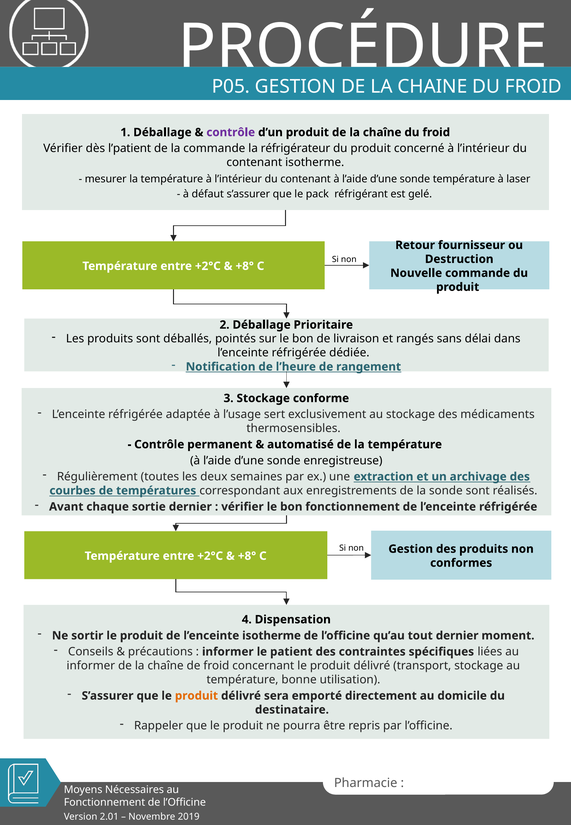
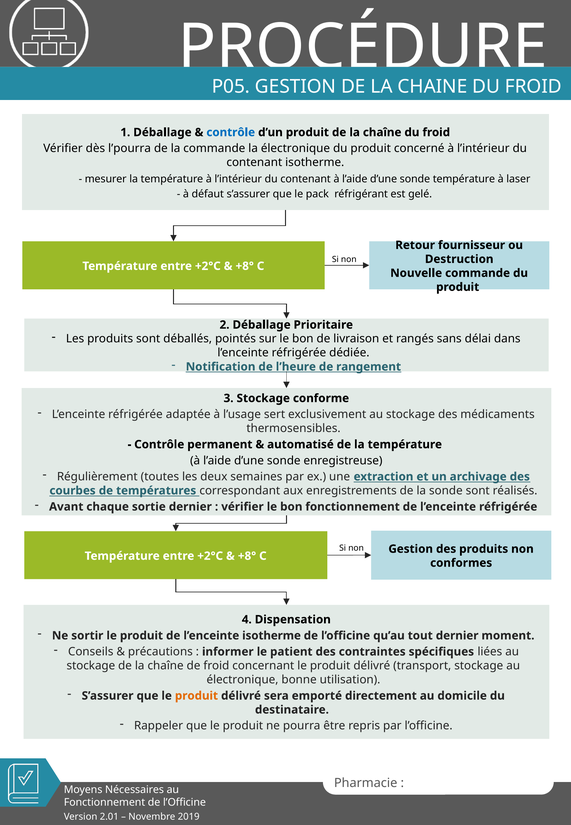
contrôle at (231, 132) colour: purple -> blue
l’patient: l’patient -> l’pourra
la réfrigérateur: réfrigérateur -> électronique
informer at (91, 666): informer -> stockage
température at (242, 679): température -> électronique
